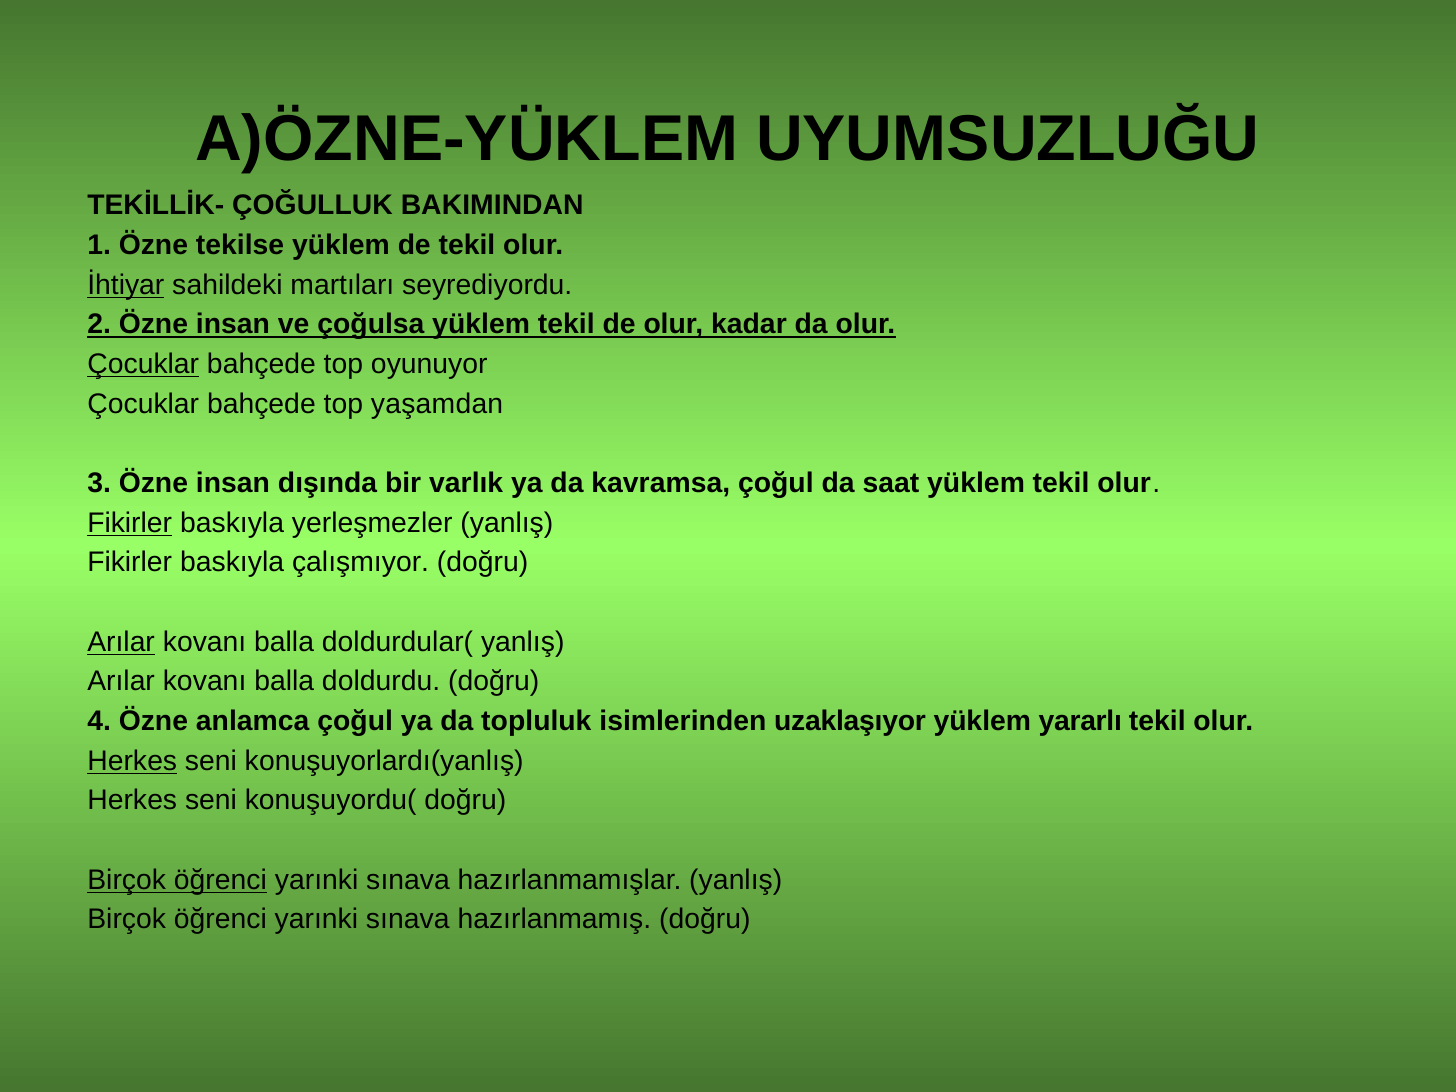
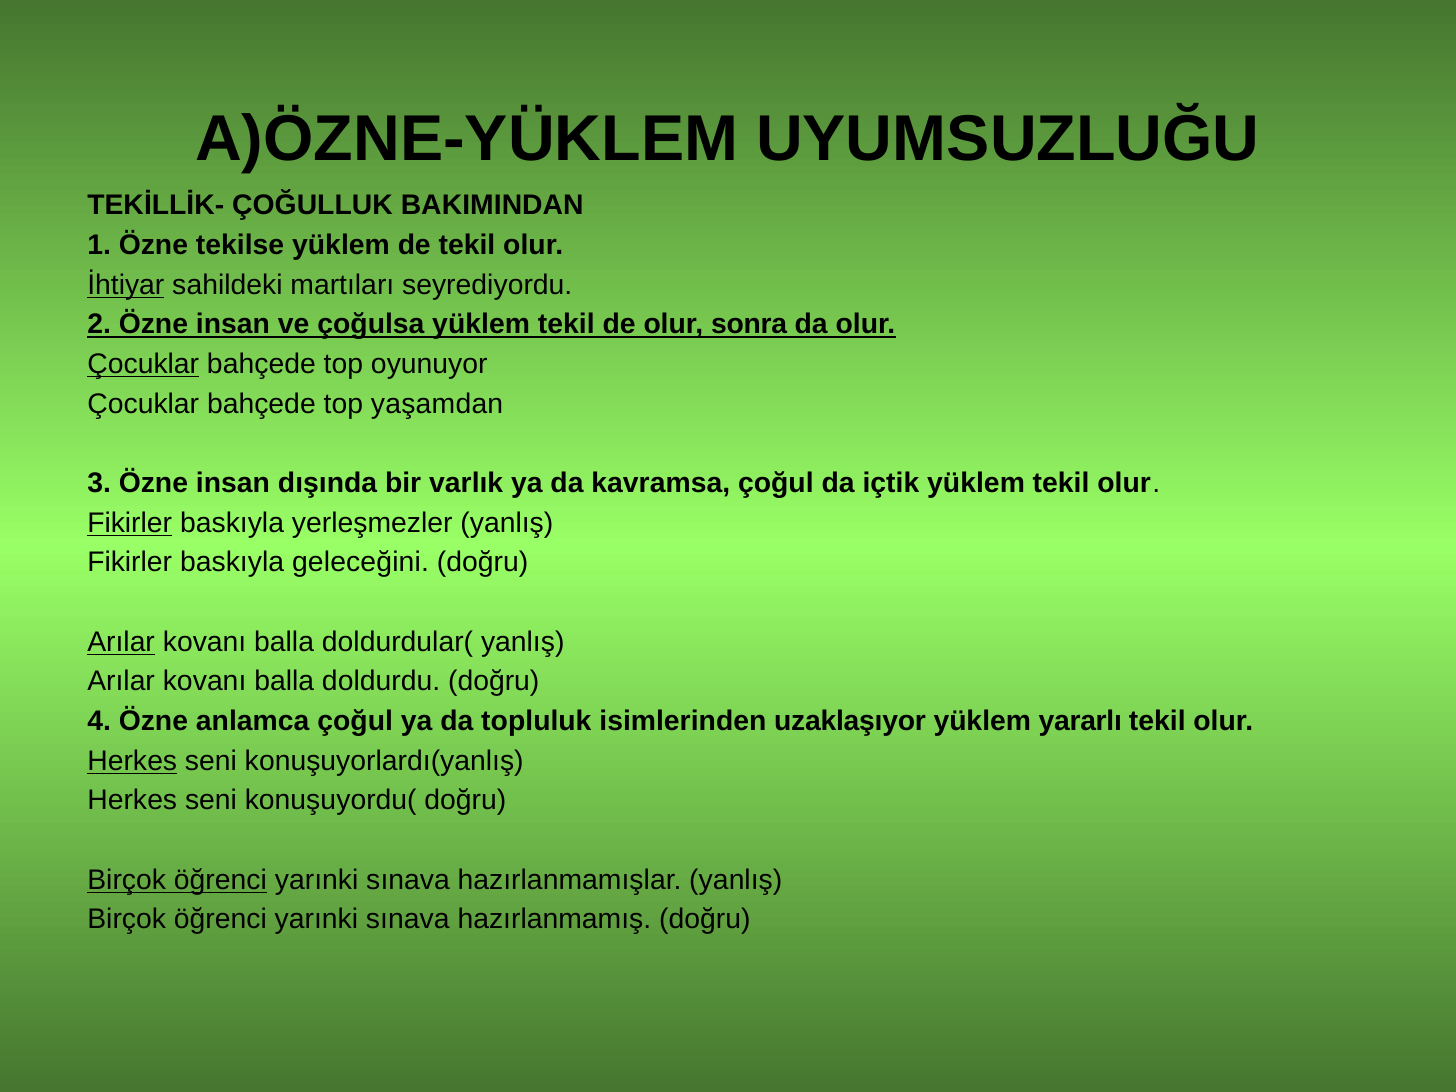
kadar: kadar -> sonra
saat: saat -> içtik
çalışmıyor: çalışmıyor -> geleceğini
